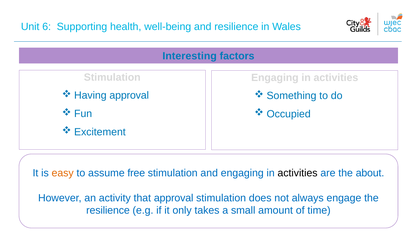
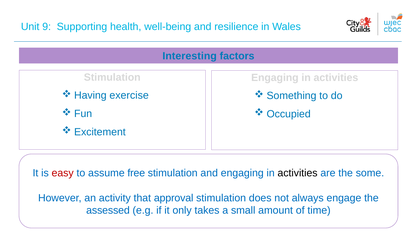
6: 6 -> 9
Having approval: approval -> exercise
easy colour: orange -> red
about: about -> some
resilience at (108, 210): resilience -> assessed
